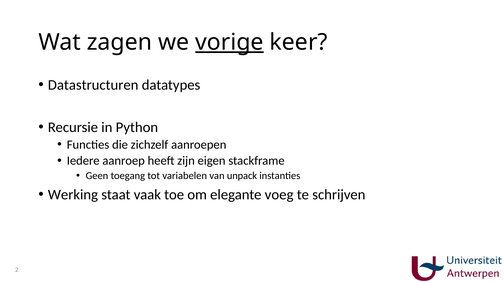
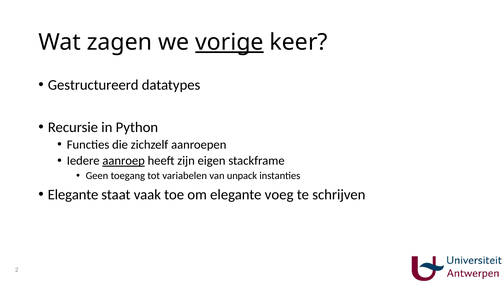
Datastructuren: Datastructuren -> Gestructureerd
aanroep underline: none -> present
Werking at (73, 195): Werking -> Elegante
